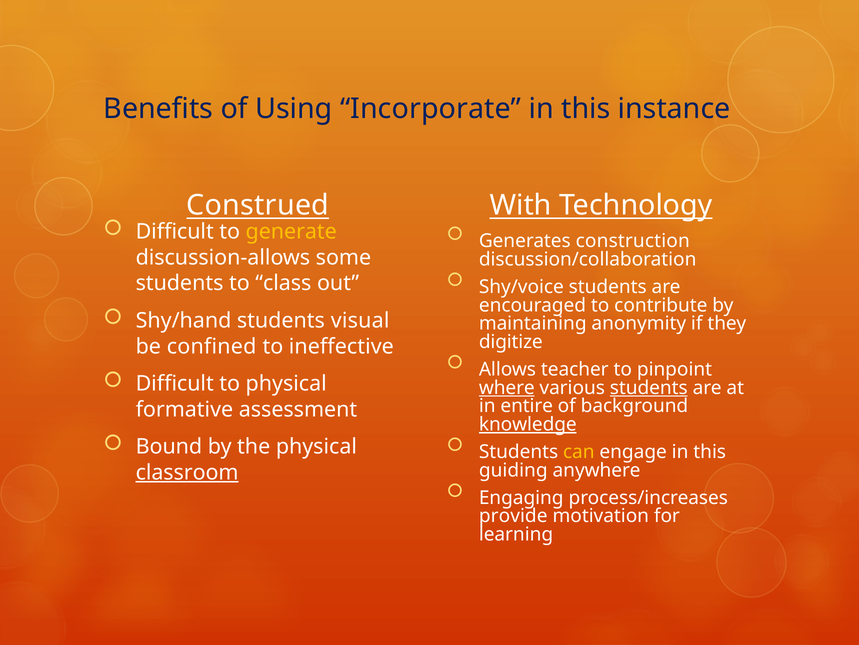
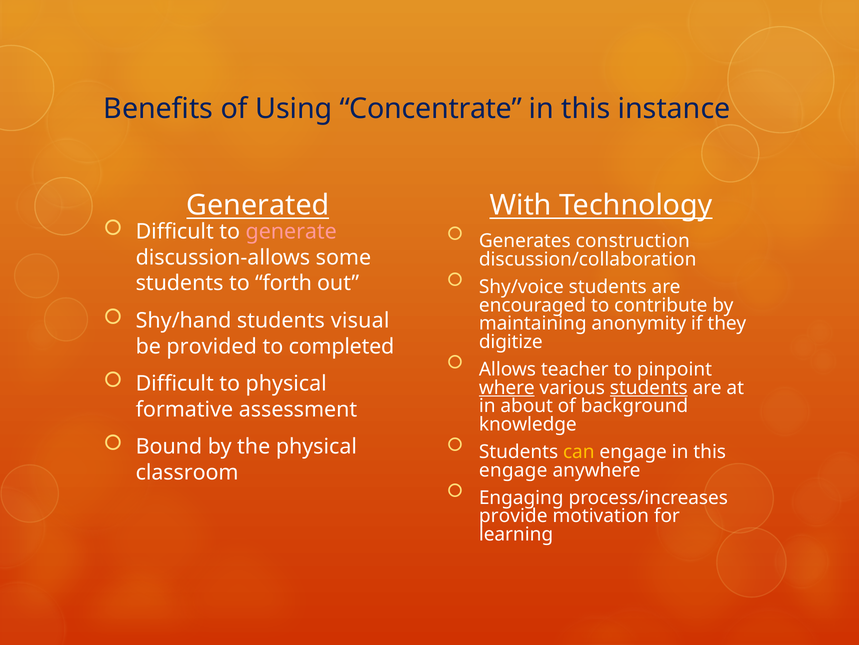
Incorporate: Incorporate -> Concentrate
Construed: Construed -> Generated
generate colour: yellow -> pink
class: class -> forth
confined: confined -> provided
ineffective: ineffective -> completed
entire: entire -> about
knowledge underline: present -> none
guiding at (513, 470): guiding -> engage
classroom underline: present -> none
